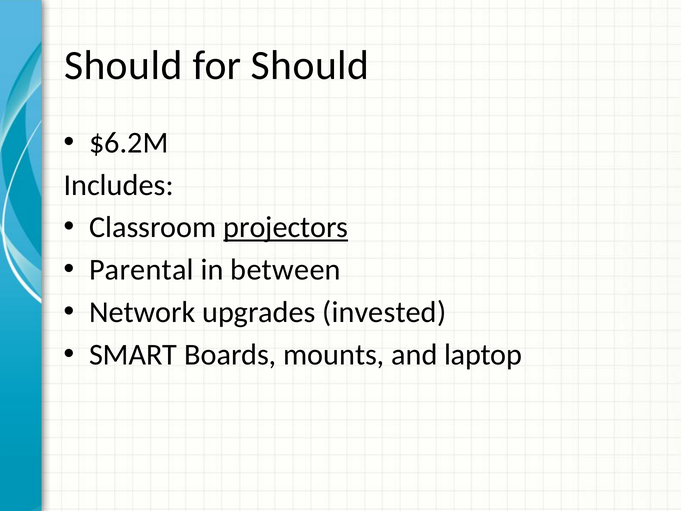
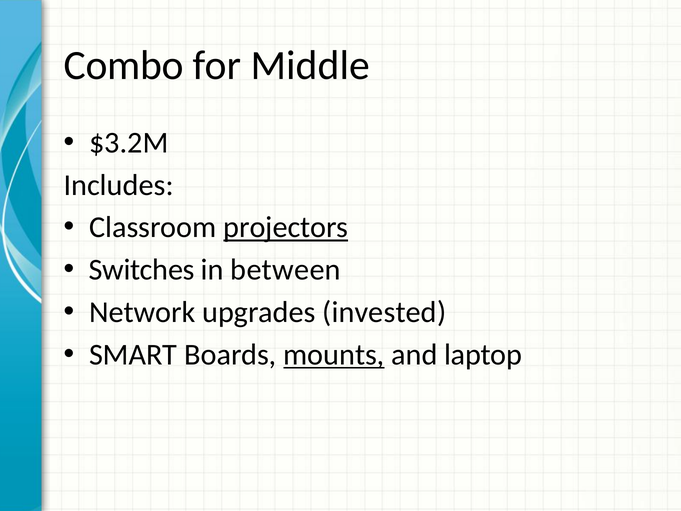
Should at (123, 66): Should -> Combo
for Should: Should -> Middle
$6.2M: $6.2M -> $3.2M
Parental: Parental -> Switches
mounts underline: none -> present
